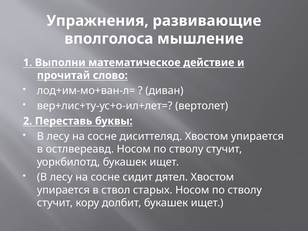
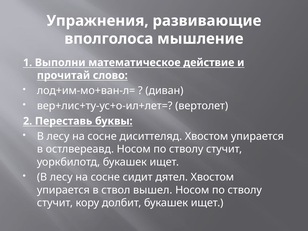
старых: старых -> вышел
